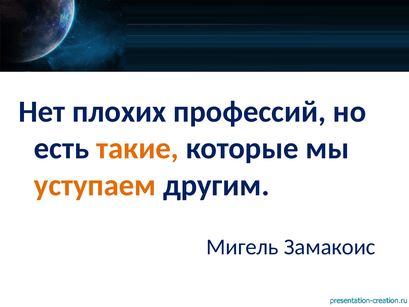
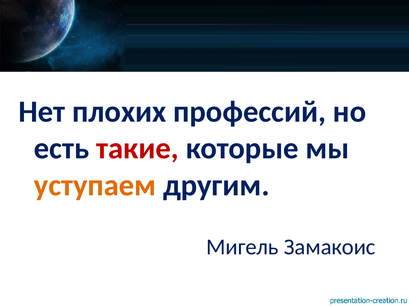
такие colour: orange -> red
